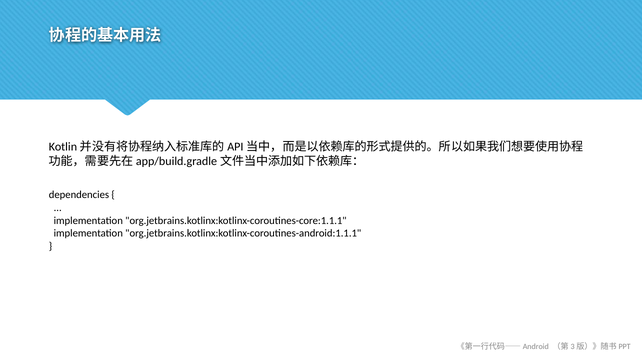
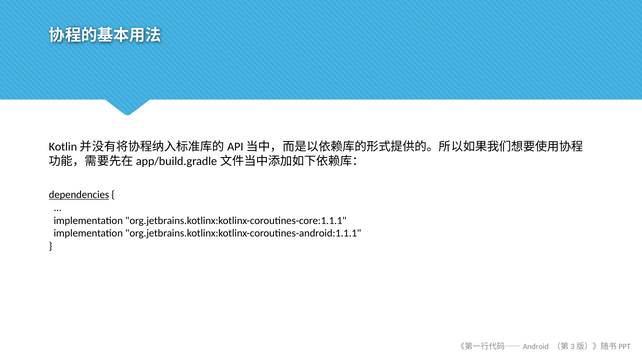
dependencies underline: none -> present
